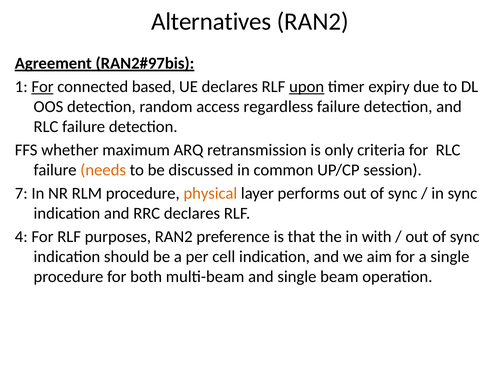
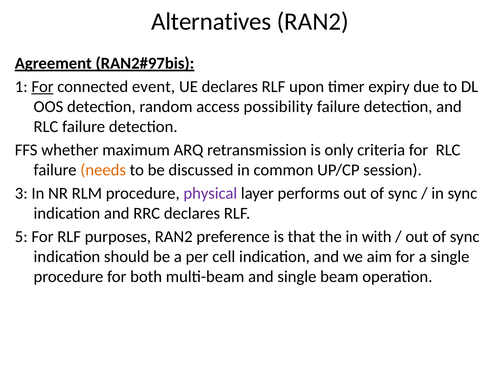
based: based -> event
upon underline: present -> none
regardless: regardless -> possibility
7: 7 -> 3
physical colour: orange -> purple
4: 4 -> 5
